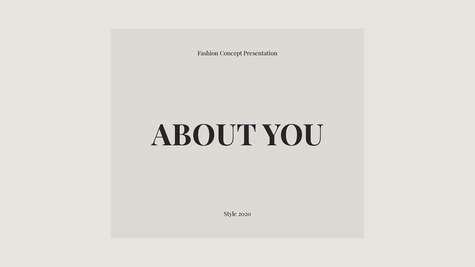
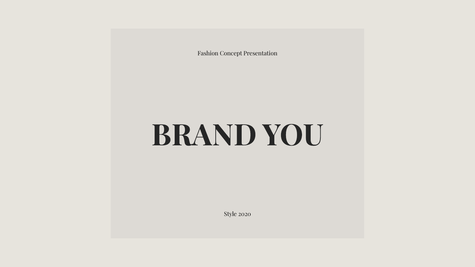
ABOUT: ABOUT -> BRAND
